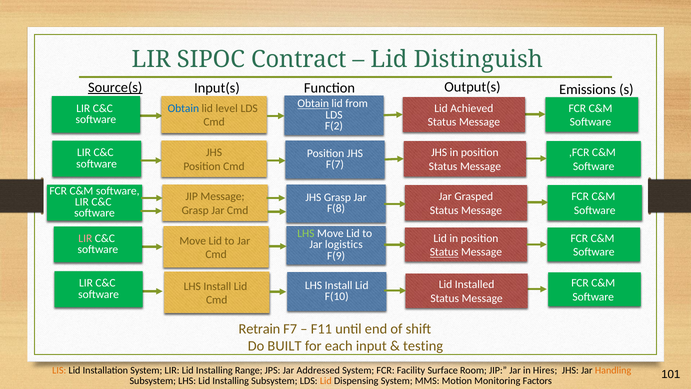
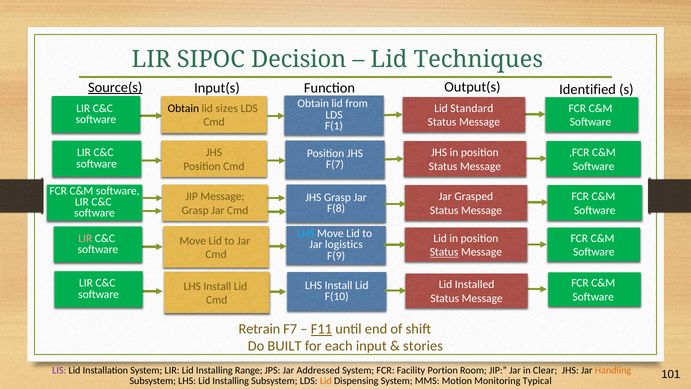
Contract: Contract -> Decision
Distinguish: Distinguish -> Techniques
Emissions: Emissions -> Identified
Obtain at (313, 104) underline: present -> none
Obtain at (183, 108) colour: blue -> black
level: level -> sizes
Achieved: Achieved -> Standard
F(2: F(2 -> F(1
LHS at (306, 233) colour: light green -> light blue
F11 underline: none -> present
testing: testing -> stories
LIS colour: orange -> purple
Surface: Surface -> Portion
Hires: Hires -> Clear
Factors: Factors -> Typical
